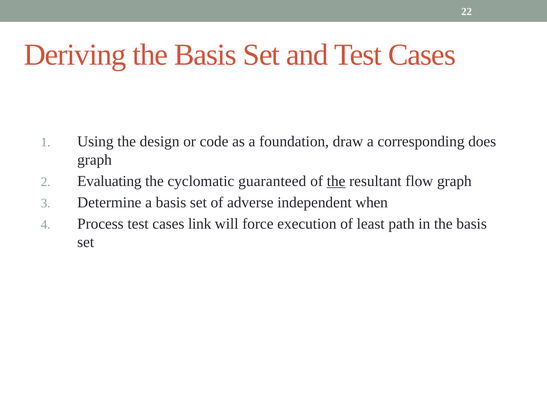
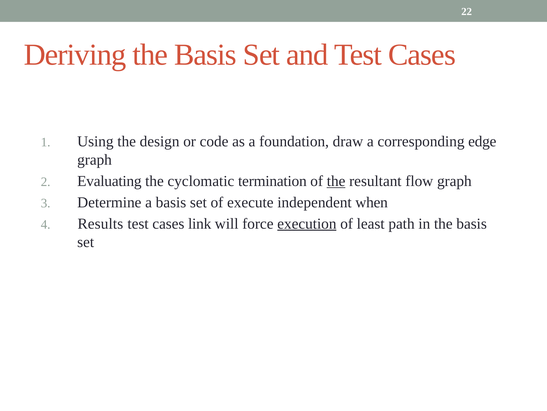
does: does -> edge
guaranteed: guaranteed -> termination
adverse: adverse -> execute
Process: Process -> Results
execution underline: none -> present
